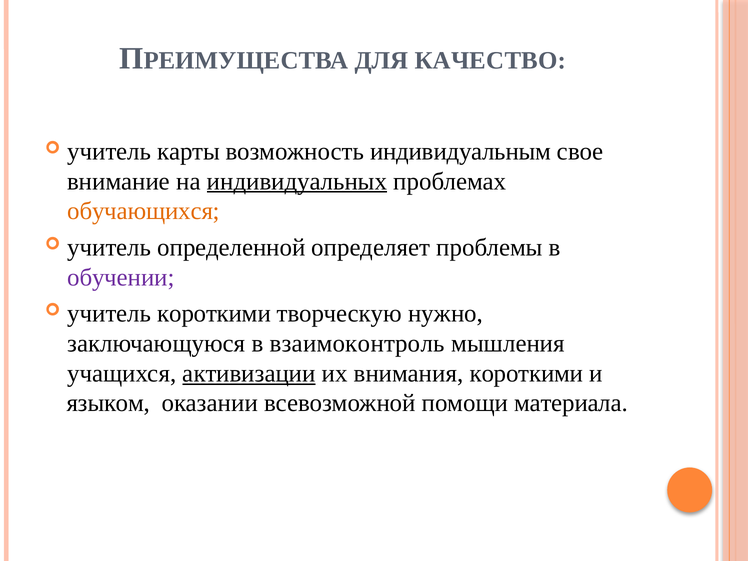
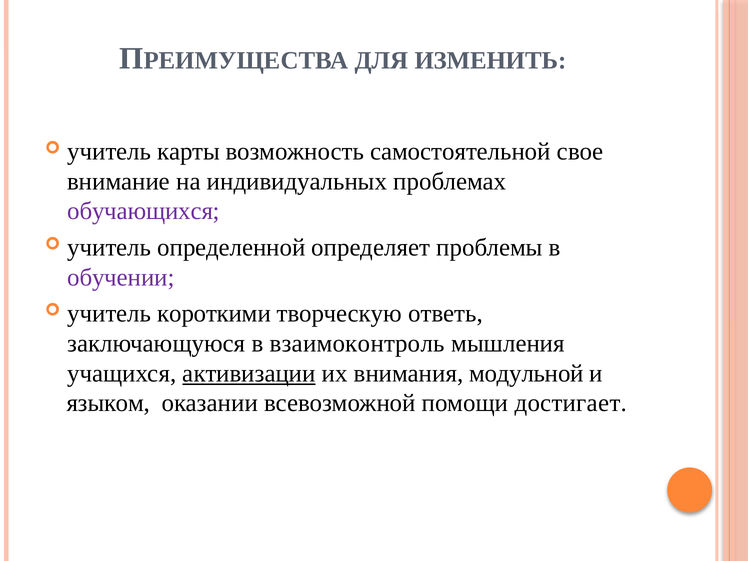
КАЧЕСТВО: КАЧЕСТВО -> ИЗМЕНИТЬ
индивидуальным: индивидуальным -> самостоятельной
индивидуальных underline: present -> none
обучающихся colour: orange -> purple
нужно: нужно -> ответь
внимания короткими: короткими -> модульной
материала: материала -> достигает
